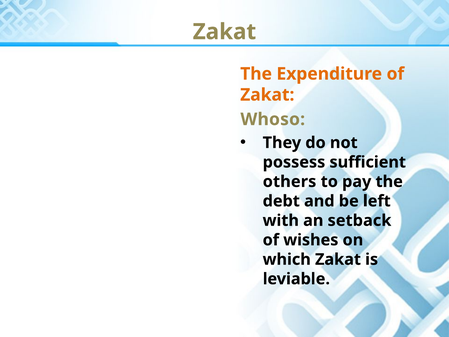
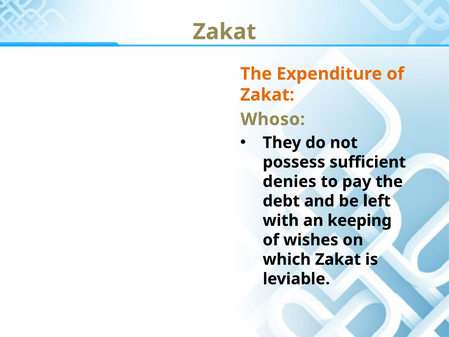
others: others -> denies
setback: setback -> keeping
